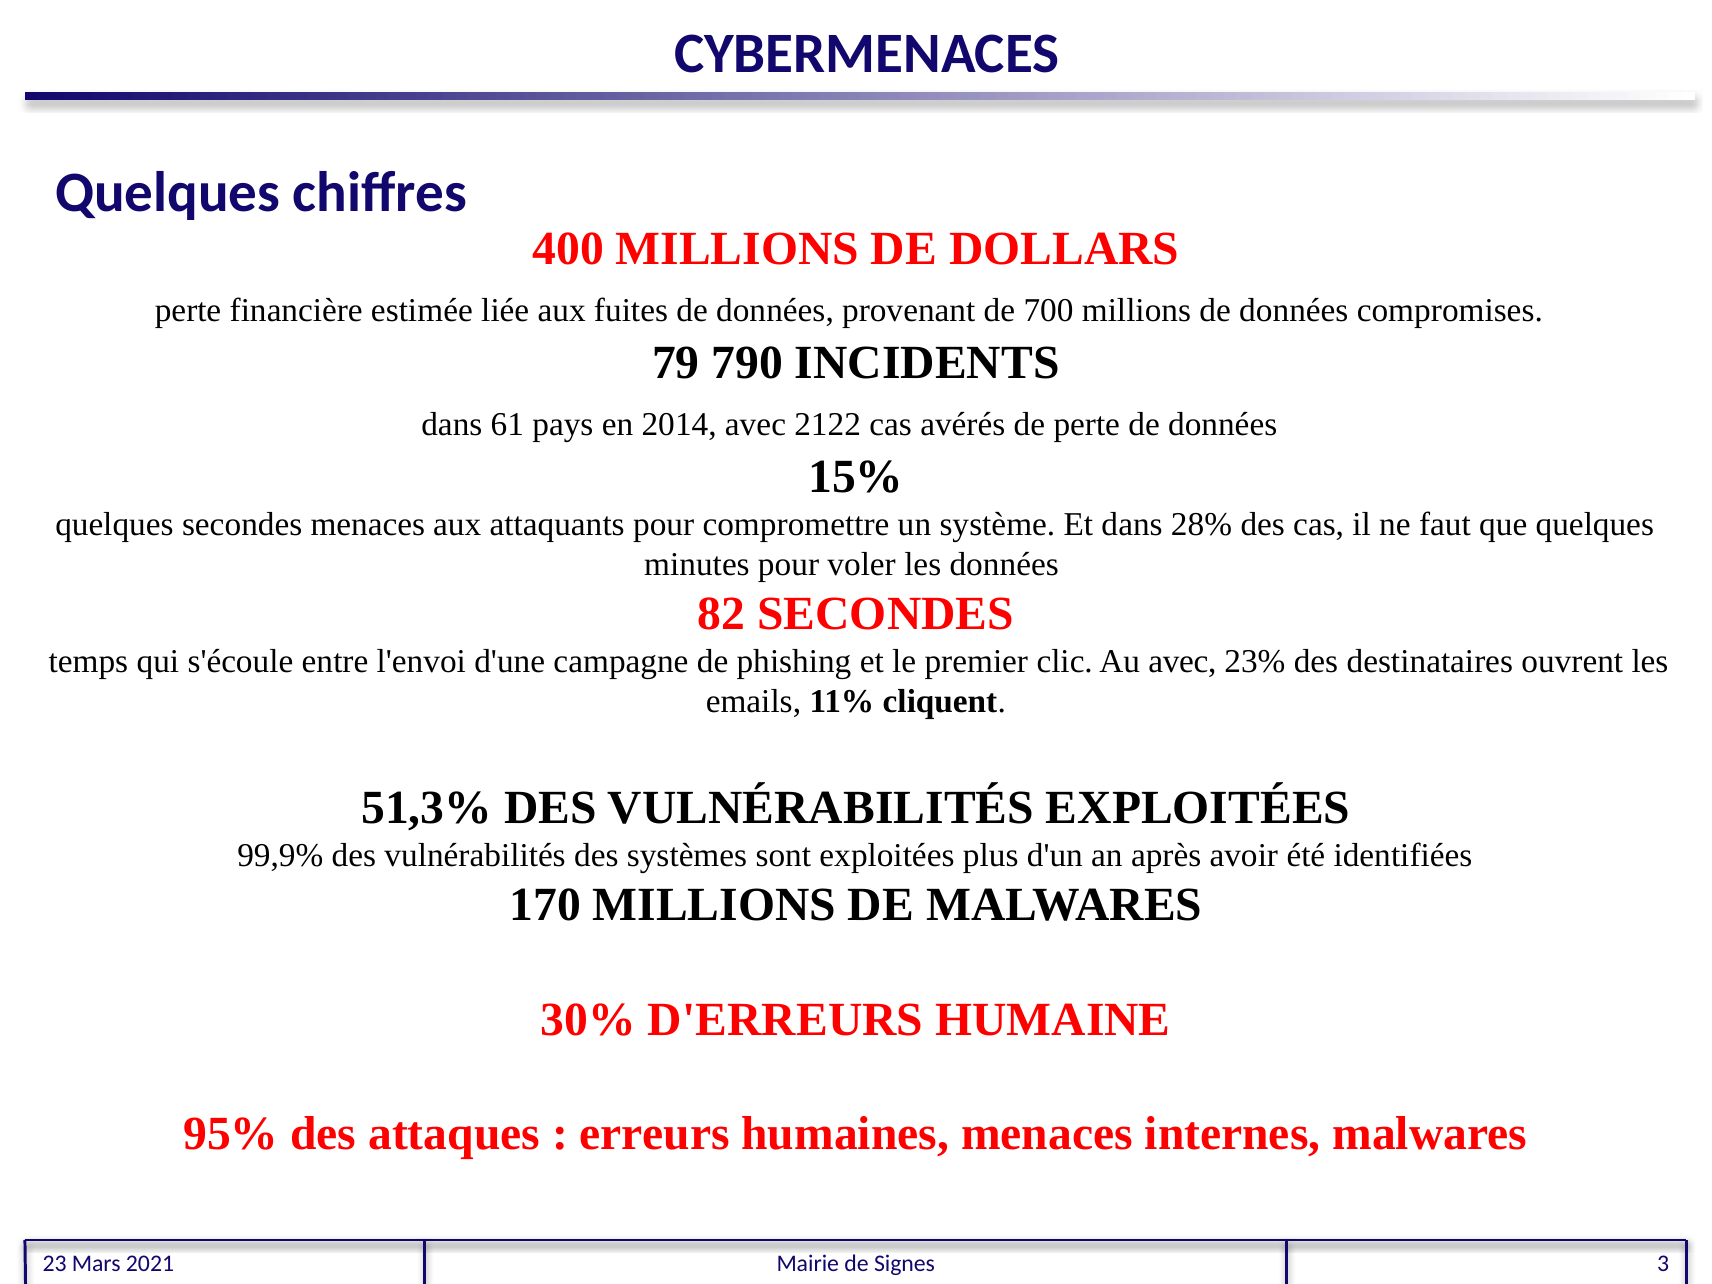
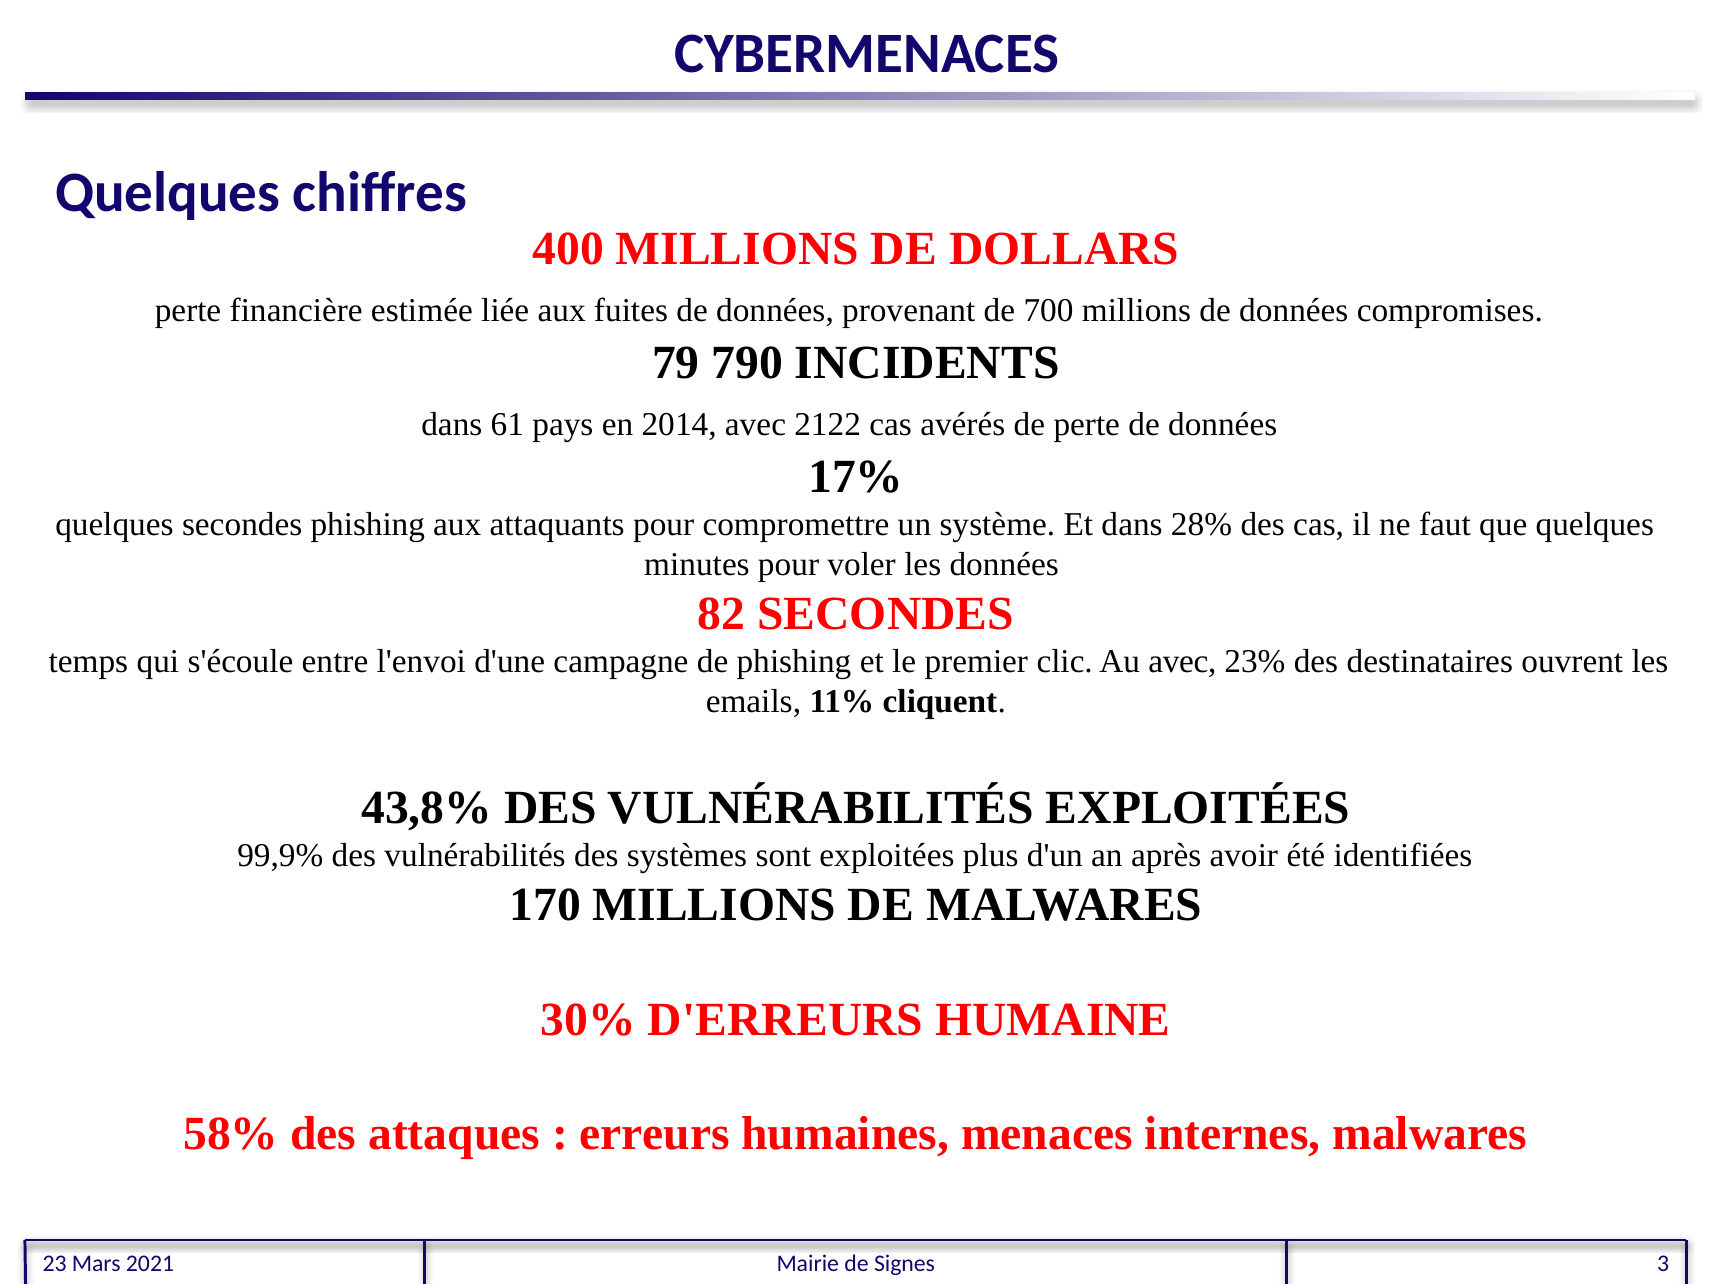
15%: 15% -> 17%
secondes menaces: menaces -> phishing
51,3%: 51,3% -> 43,8%
95%: 95% -> 58%
